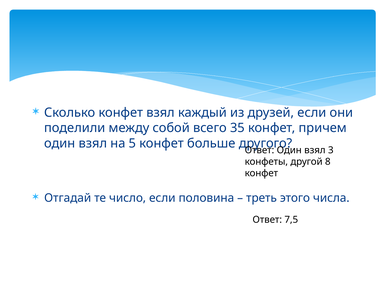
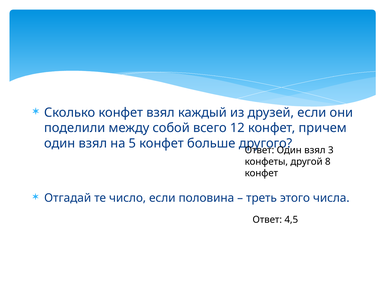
35: 35 -> 12
7,5: 7,5 -> 4,5
